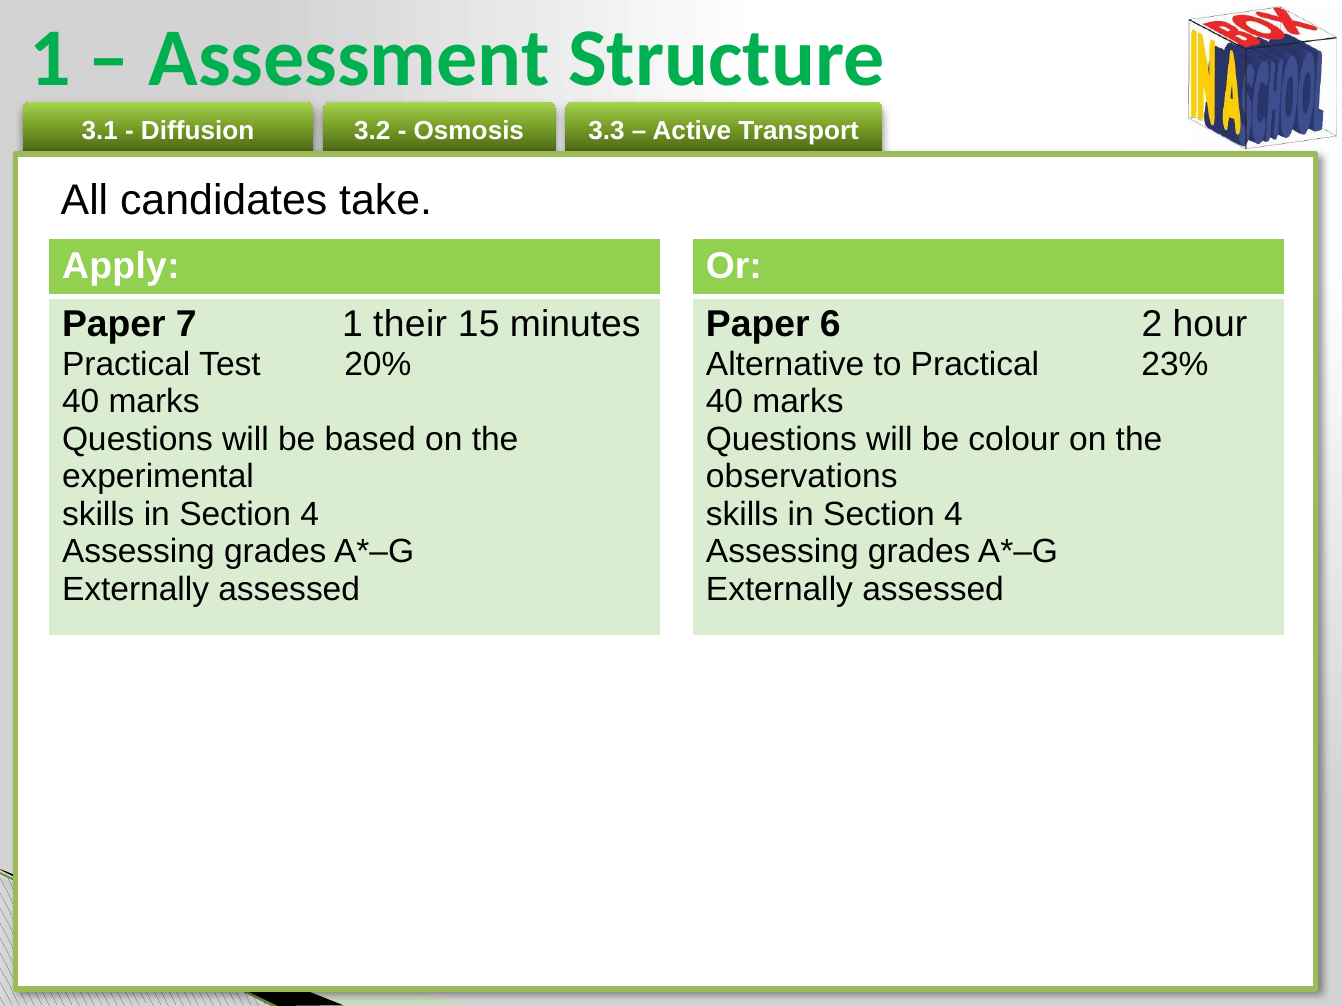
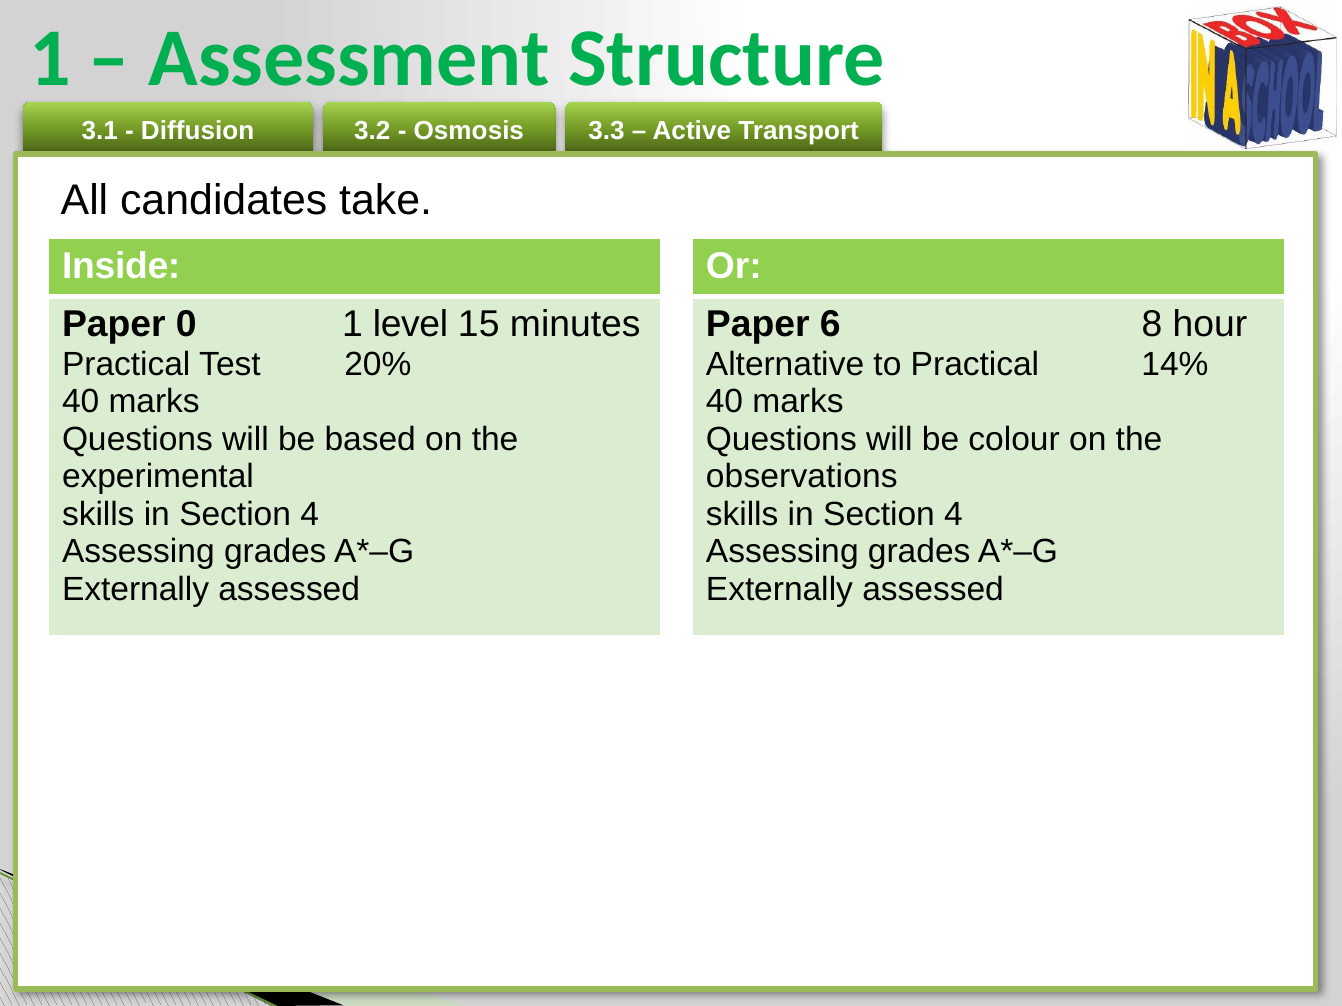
Apply: Apply -> Inside
7: 7 -> 0
their: their -> level
2: 2 -> 8
23%: 23% -> 14%
